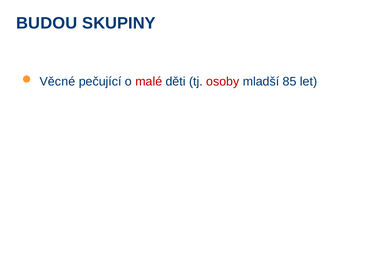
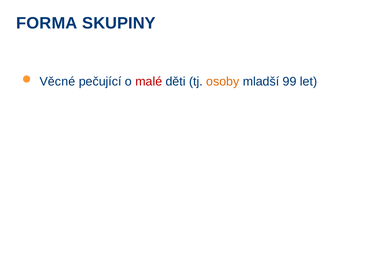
BUDOU: BUDOU -> FORMA
osoby colour: red -> orange
85: 85 -> 99
